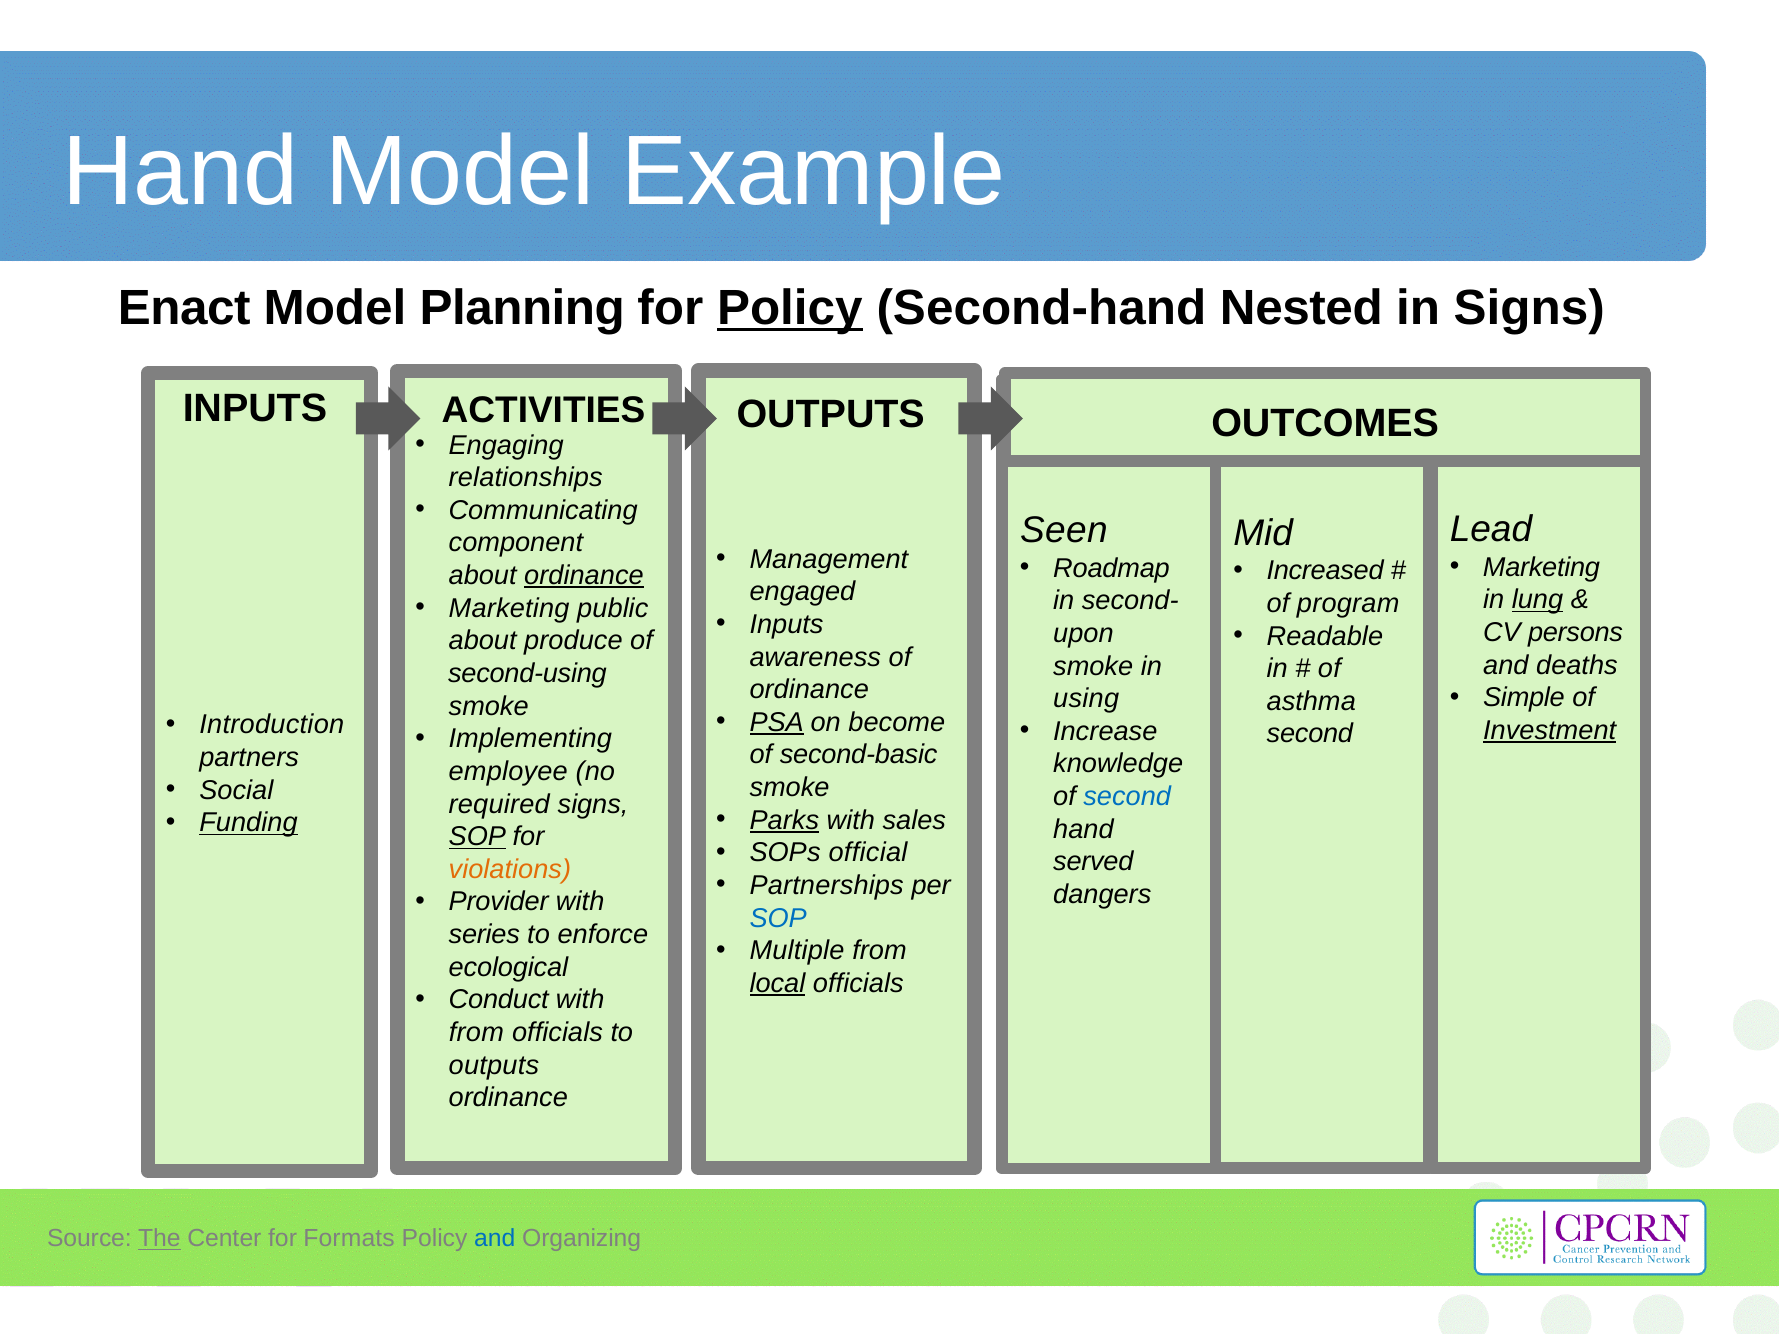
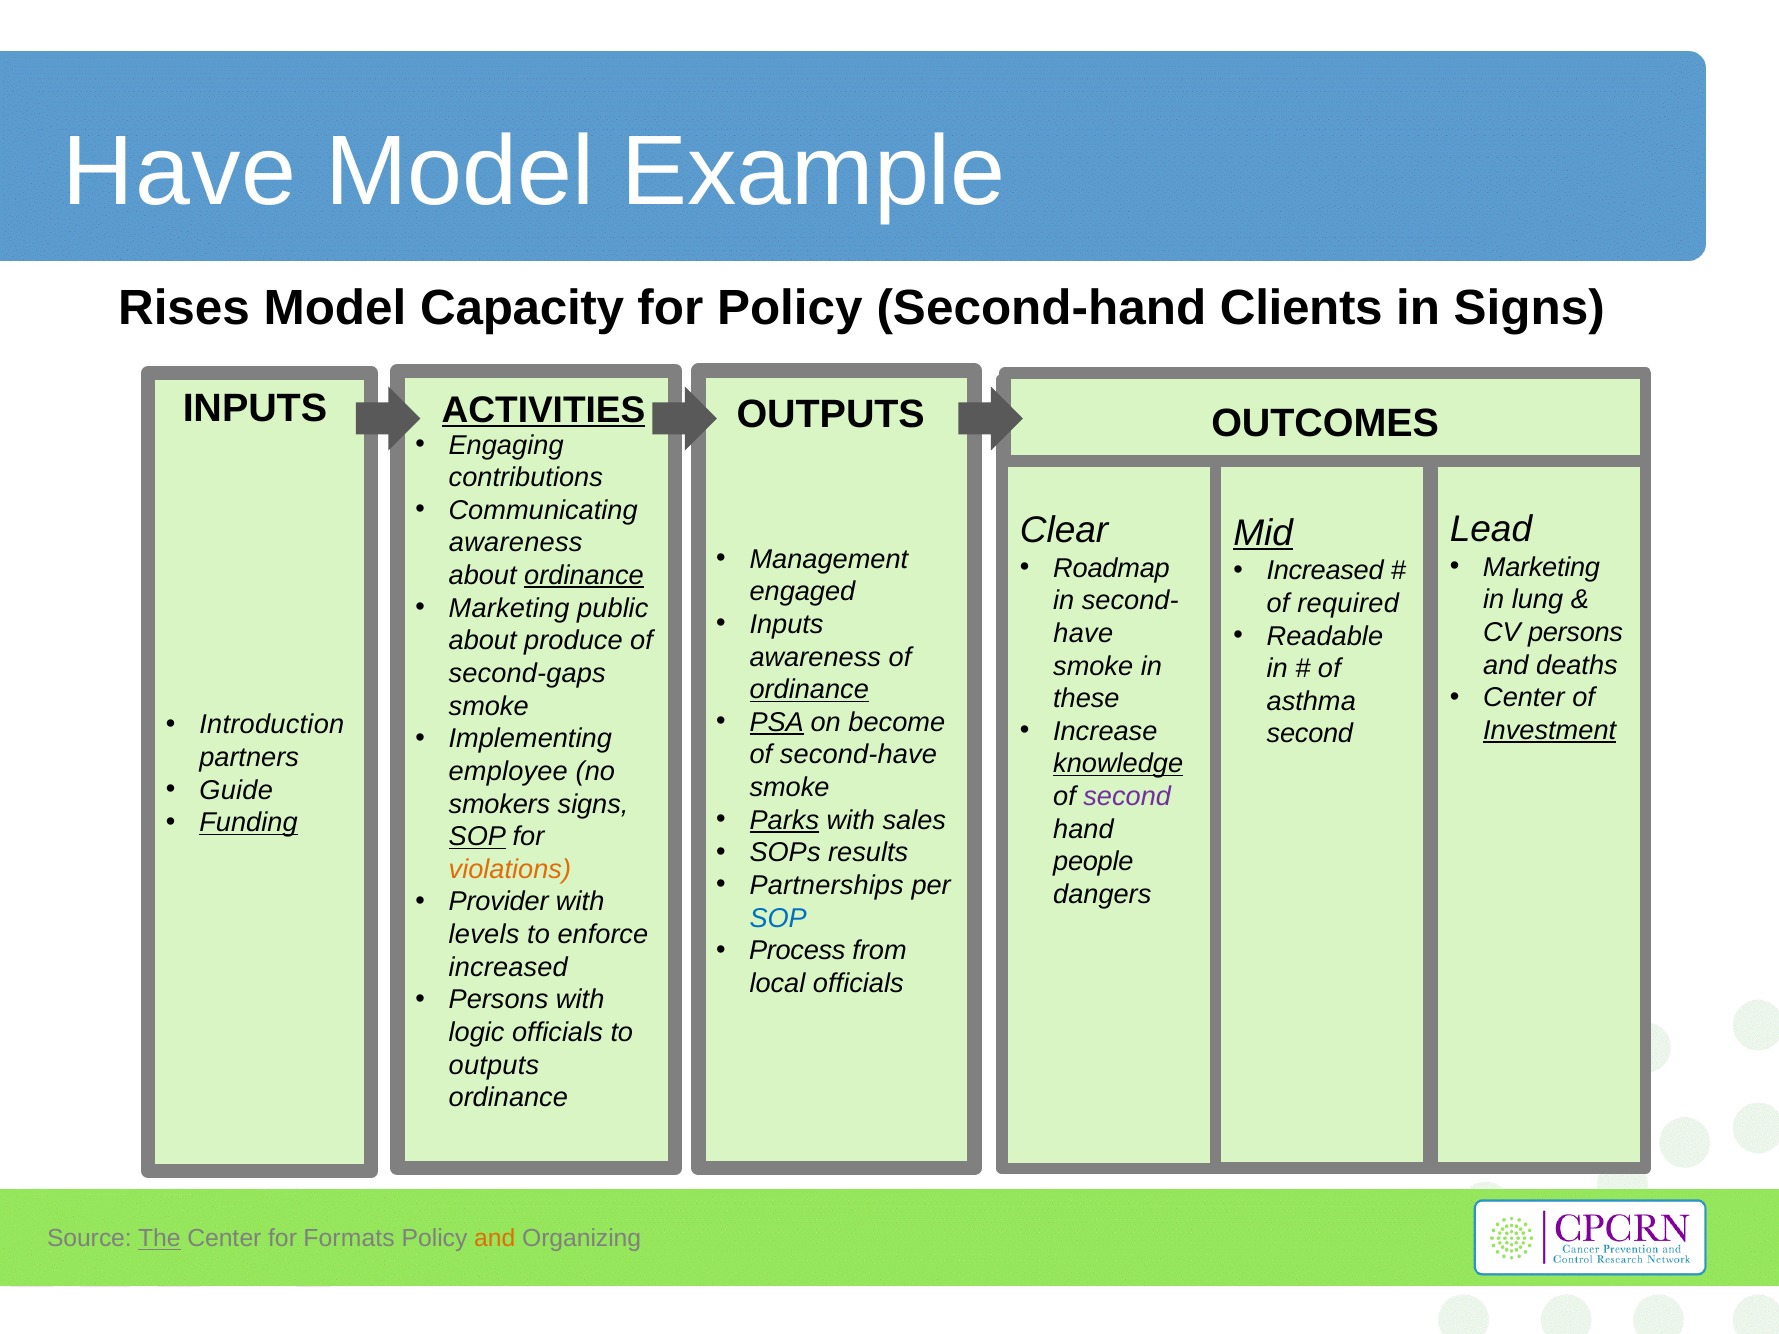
Hand at (180, 171): Hand -> Have
Enact: Enact -> Rises
Planning: Planning -> Capacity
Policy at (790, 309) underline: present -> none
Nested: Nested -> Clients
ACTIVITIES underline: none -> present
relationships: relationships -> contributions
Seen: Seen -> Clear
Mid underline: none -> present
component at (516, 543): component -> awareness
lung underline: present -> none
program: program -> required
upon at (1083, 634): upon -> have
second-using: second-using -> second-gaps
ordinance at (809, 690) underline: none -> present
Simple at (1524, 698): Simple -> Center
using: using -> these
second-basic: second-basic -> second-have
knowledge underline: none -> present
Social: Social -> Guide
second at (1127, 797) colour: blue -> purple
required: required -> smokers
official: official -> results
served: served -> people
series: series -> levels
Multiple: Multiple -> Process
ecological at (508, 967): ecological -> increased
local underline: present -> none
Conduct at (499, 1000): Conduct -> Persons
from at (476, 1033): from -> logic
and at (495, 1239) colour: blue -> orange
